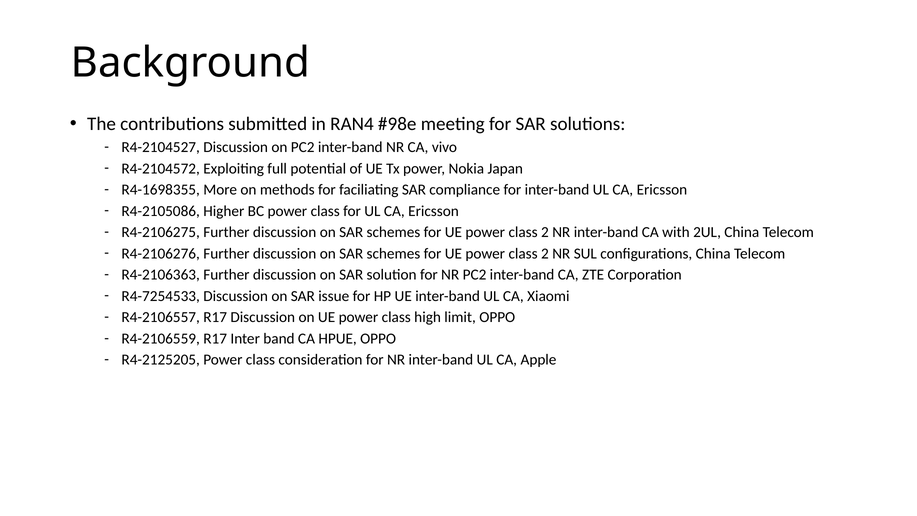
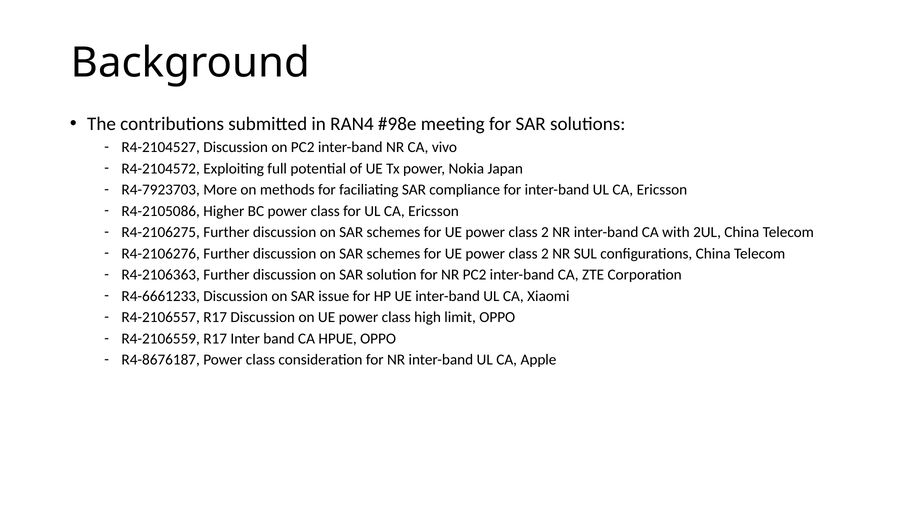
R4-1698355: R4-1698355 -> R4-7923703
R4-7254533: R4-7254533 -> R4-6661233
R4-2125205: R4-2125205 -> R4-8676187
